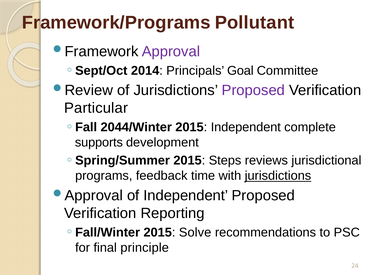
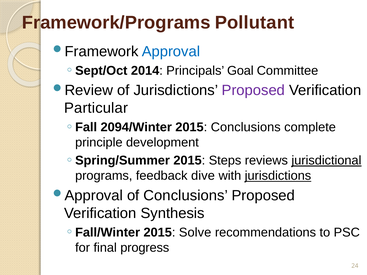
Approval colour: purple -> blue
2044/Winter: 2044/Winter -> 2094/Winter
2015 Independent: Independent -> Conclusions
supports: supports -> principle
jurisdictional underline: none -> present
time: time -> dive
of Independent: Independent -> Conclusions
Reporting: Reporting -> Synthesis
principle: principle -> progress
